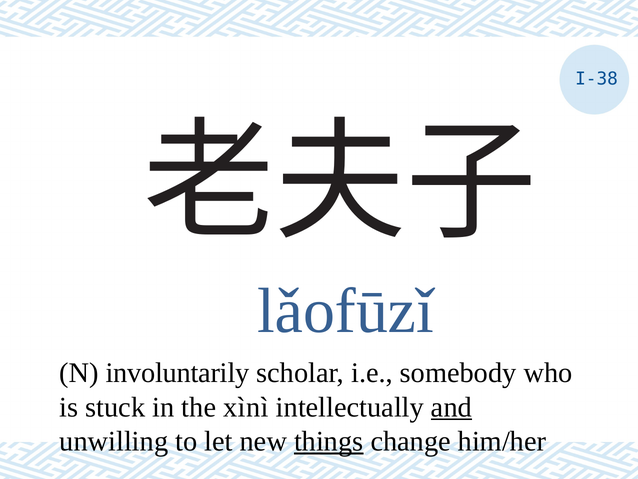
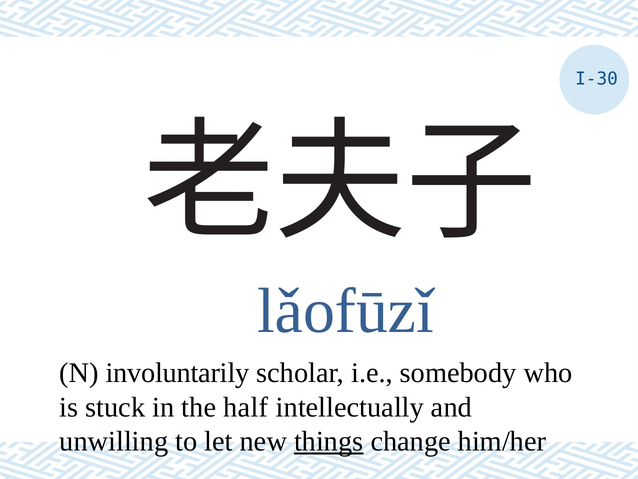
I-38: I-38 -> I-30
xìnì: xìnì -> half
and underline: present -> none
